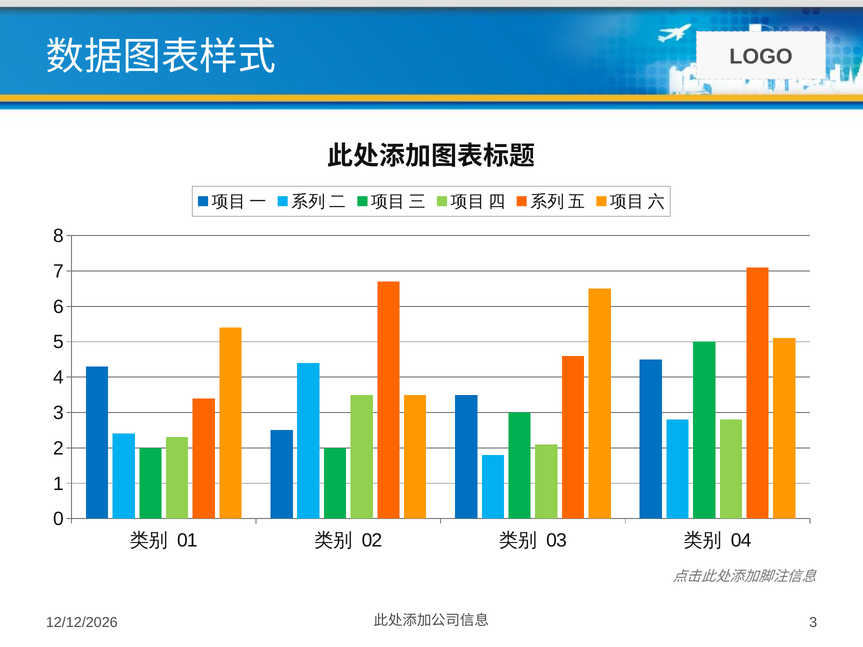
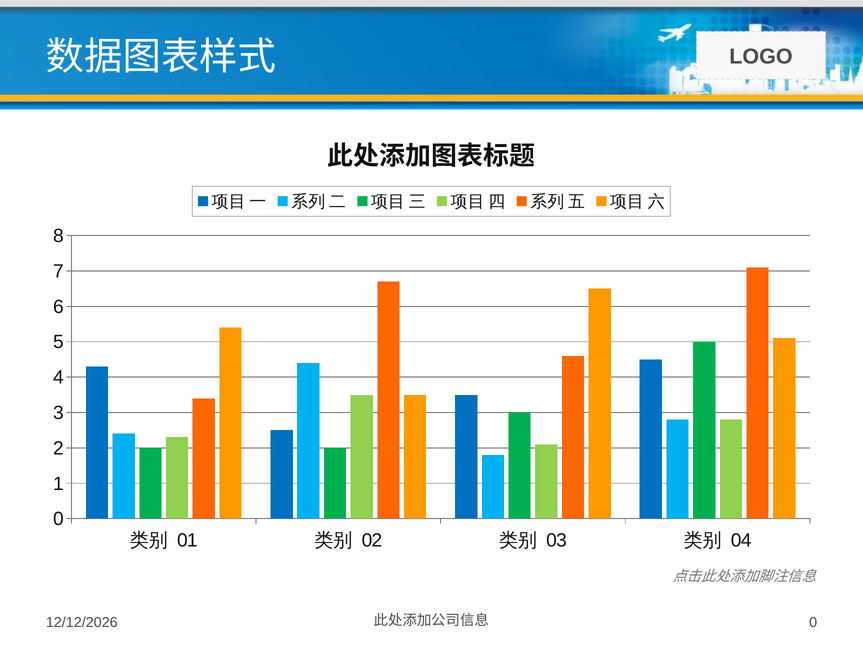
3 at (813, 623): 3 -> 0
